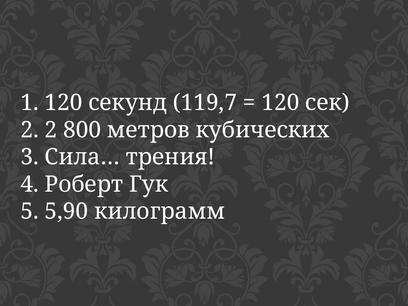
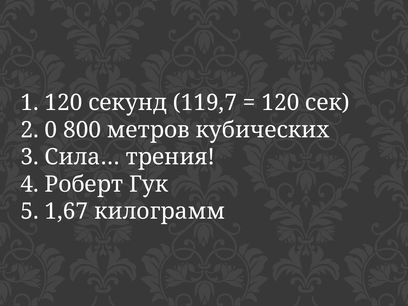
2 at (51, 130): 2 -> 0
5,90: 5,90 -> 1,67
